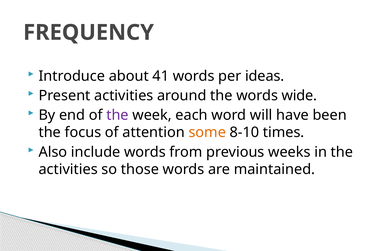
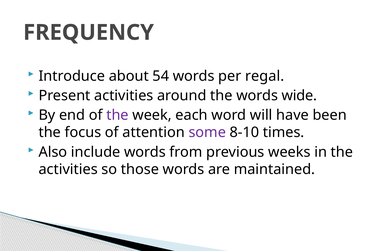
41: 41 -> 54
ideas: ideas -> regal
some colour: orange -> purple
